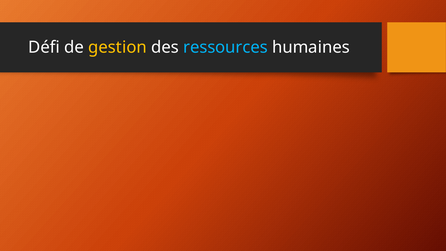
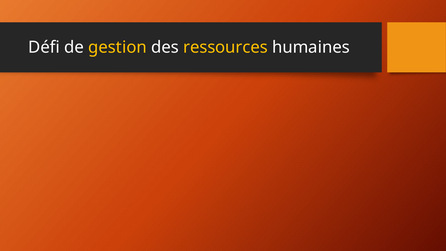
ressources colour: light blue -> yellow
